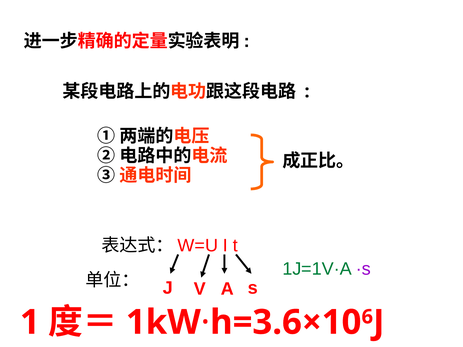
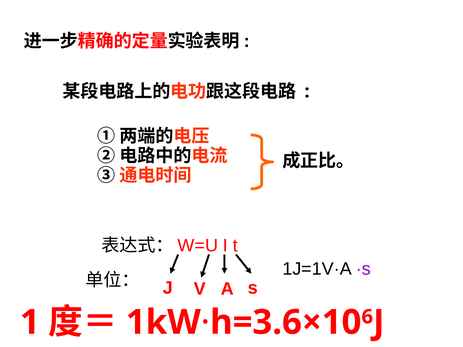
1J=1V·A colour: green -> black
